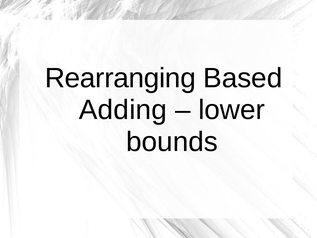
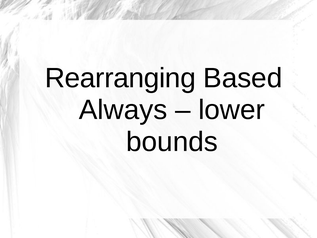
Adding: Adding -> Always
